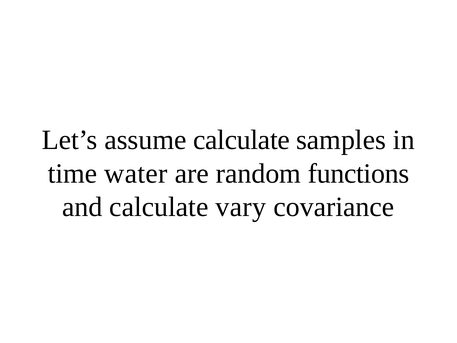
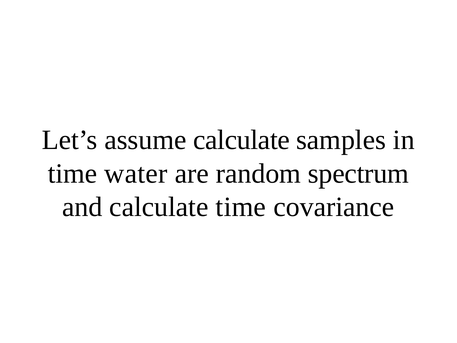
functions: functions -> spectrum
calculate vary: vary -> time
